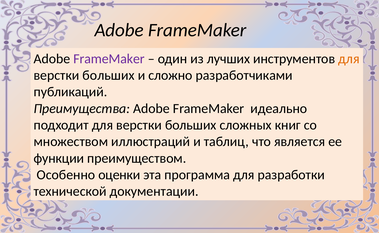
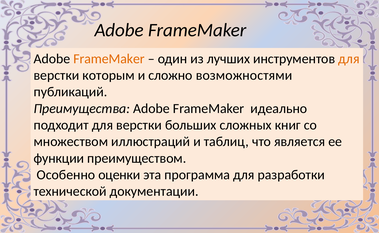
FrameMaker at (109, 59) colour: purple -> orange
больших at (109, 75): больших -> которым
разработчиками: разработчиками -> возможностями
